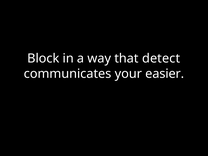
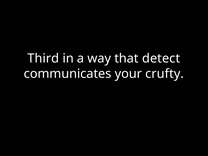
Block: Block -> Third
easier: easier -> crufty
